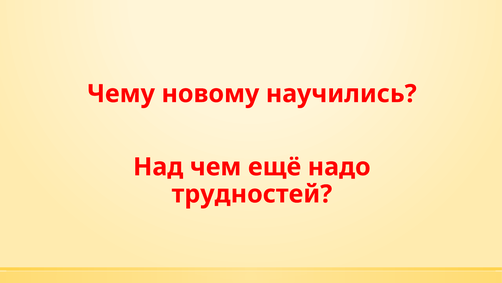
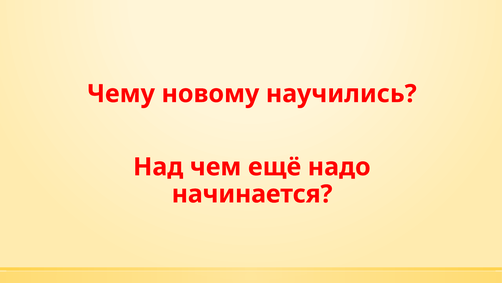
трудностей: трудностей -> начинается
